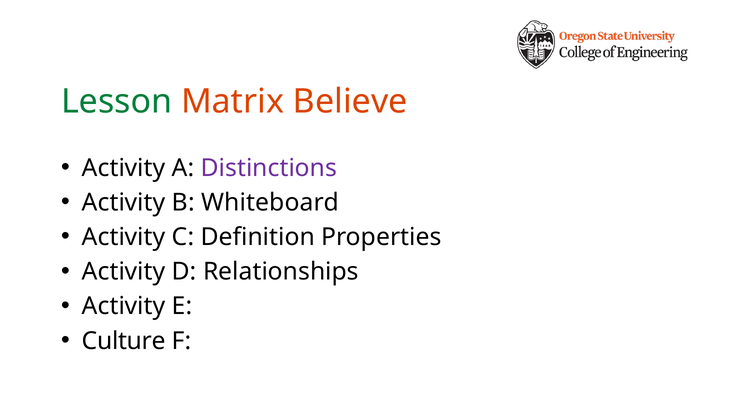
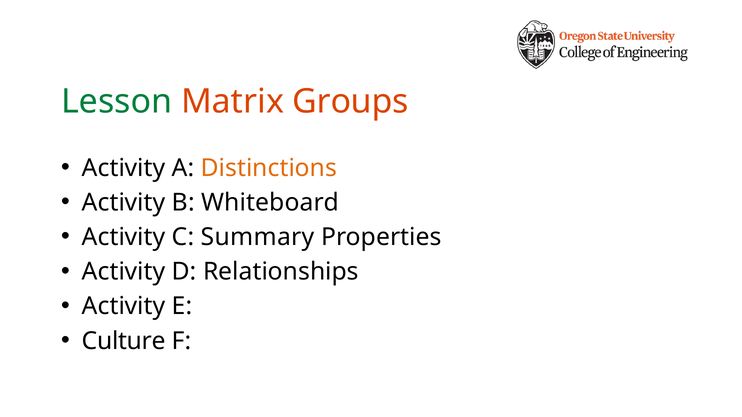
Believe: Believe -> Groups
Distinctions colour: purple -> orange
Definition: Definition -> Summary
